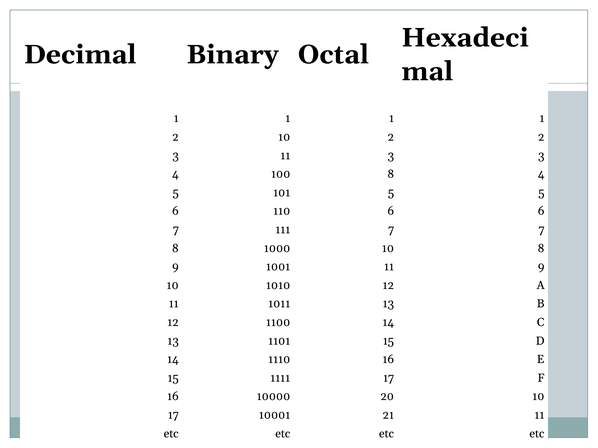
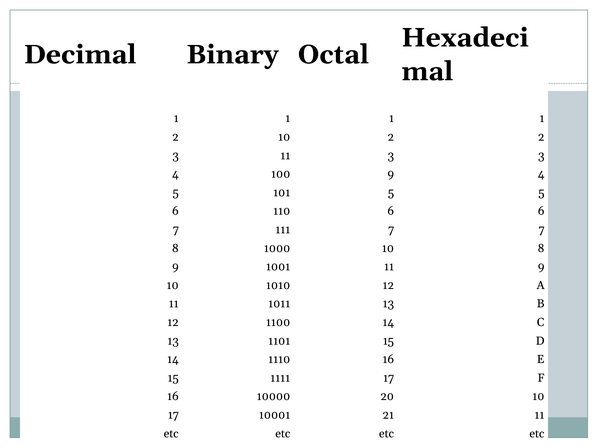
100 8: 8 -> 9
